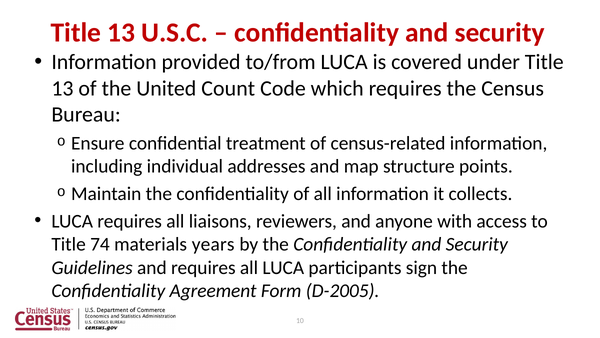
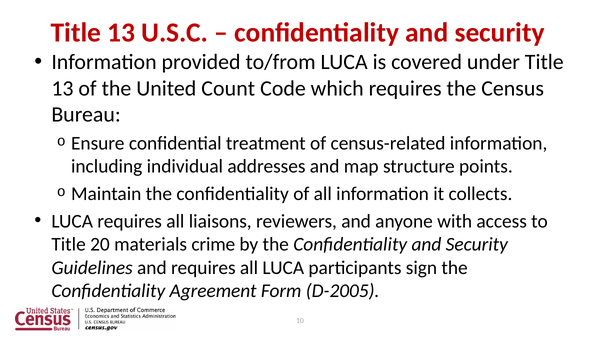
74: 74 -> 20
years: years -> crime
